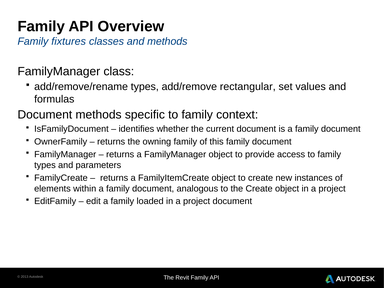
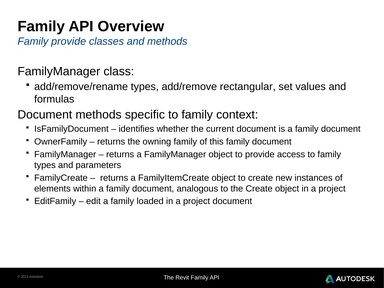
Family fixtures: fixtures -> provide
